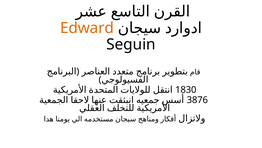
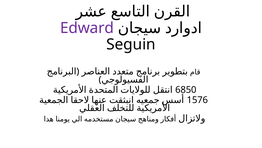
Edward colour: orange -> purple
1830: 1830 -> 6850
3876: 3876 -> 1576
